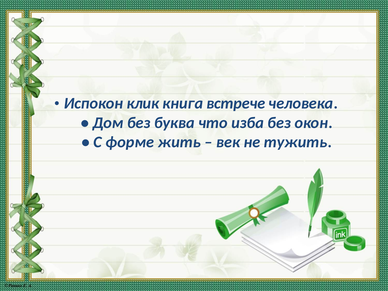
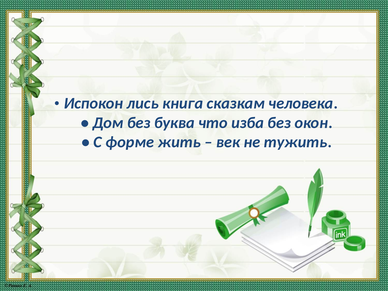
клик: клик -> лись
встрече: встрече -> сказкам
